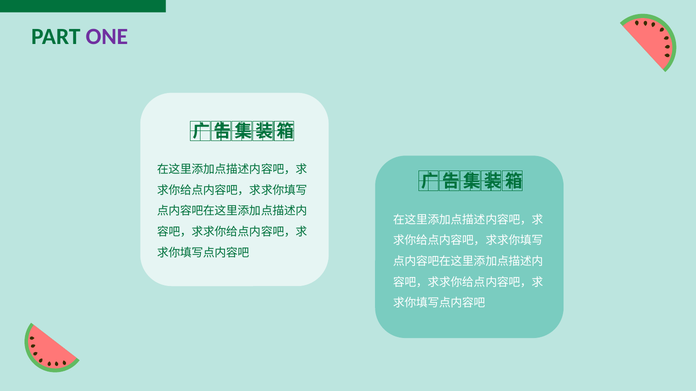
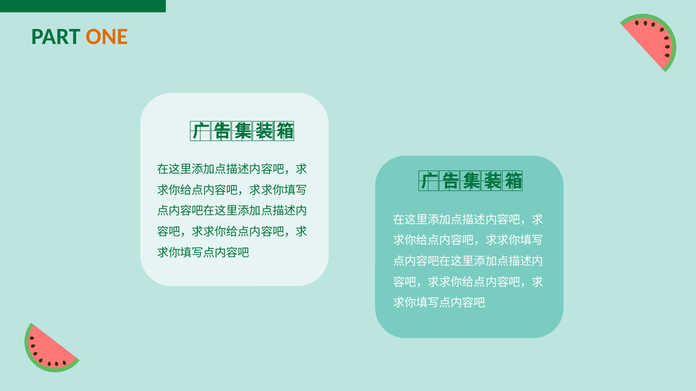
ONE colour: purple -> orange
